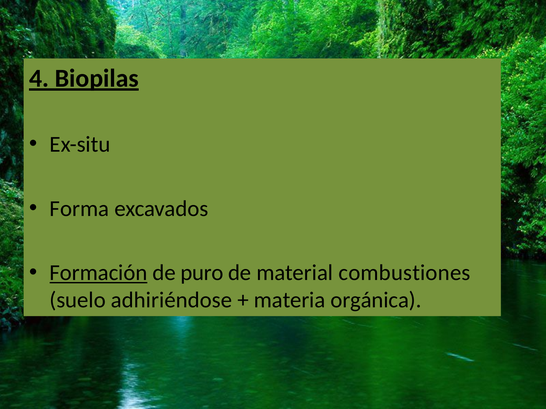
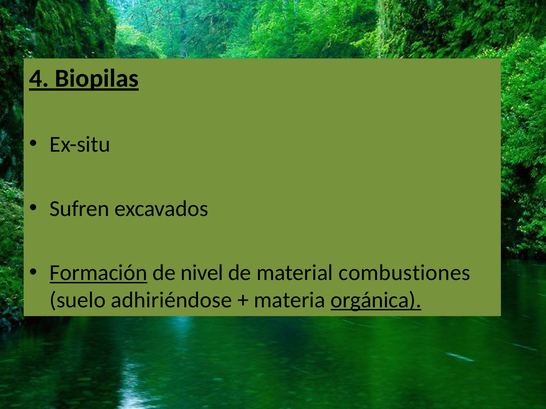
Forma: Forma -> Sufren
puro: puro -> nivel
orgánica underline: none -> present
